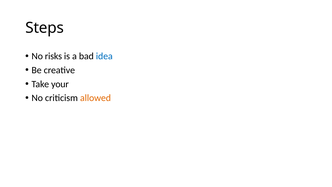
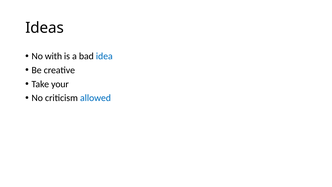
Steps: Steps -> Ideas
risks: risks -> with
allowed colour: orange -> blue
